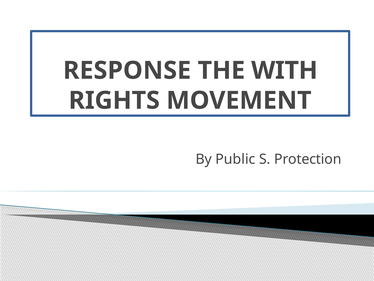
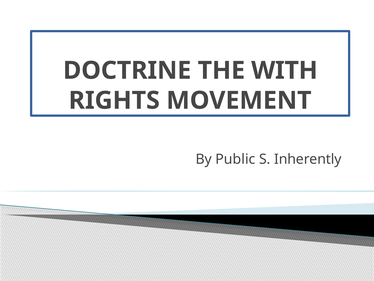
RESPONSE: RESPONSE -> DOCTRINE
Protection: Protection -> Inherently
